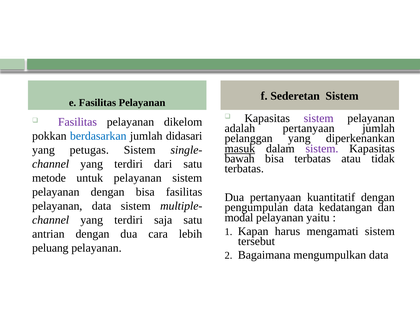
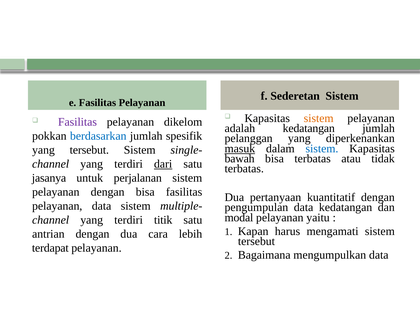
sistem at (319, 118) colour: purple -> orange
adalah pertanyaan: pertanyaan -> kedatangan
didasari: didasari -> spesifik
sistem at (322, 149) colour: purple -> blue
yang petugas: petugas -> tersebut
dari underline: none -> present
metode: metode -> jasanya
untuk pelayanan: pelayanan -> perjalanan
saja: saja -> titik
peluang: peluang -> terdapat
